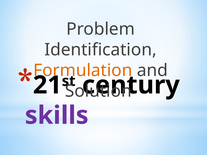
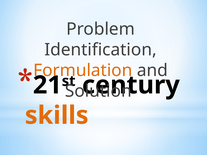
skills colour: purple -> orange
